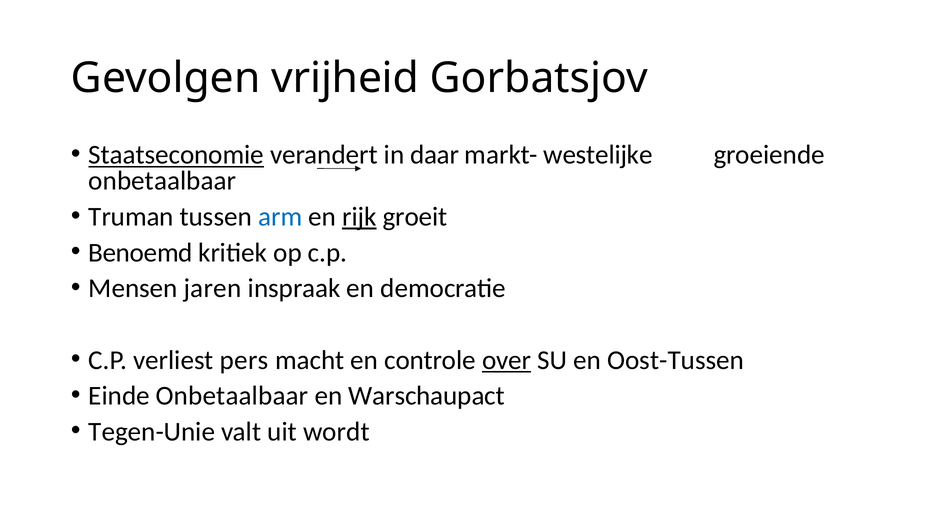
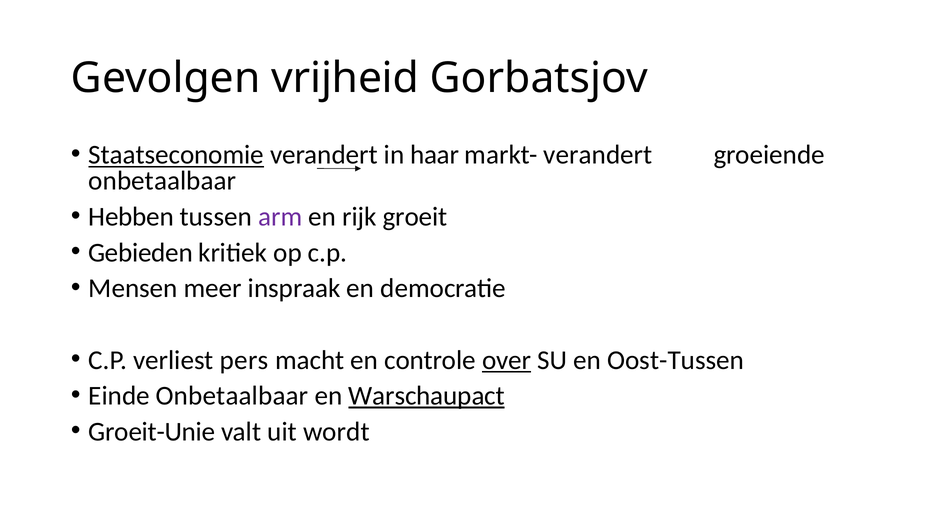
daar: daar -> haar
markt- westelijke: westelijke -> verandert
Truman: Truman -> Hebben
arm colour: blue -> purple
rijk underline: present -> none
Benoemd: Benoemd -> Gebieden
jaren: jaren -> meer
Warschaupact underline: none -> present
Tegen-Unie: Tegen-Unie -> Groeit-Unie
